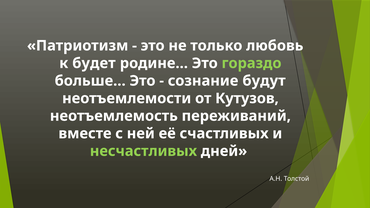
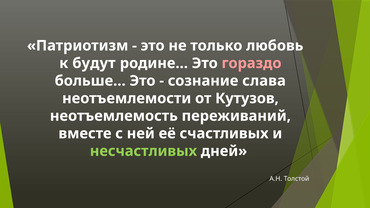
будет: будет -> будут
гораздо colour: light green -> pink
будут: будут -> слава
